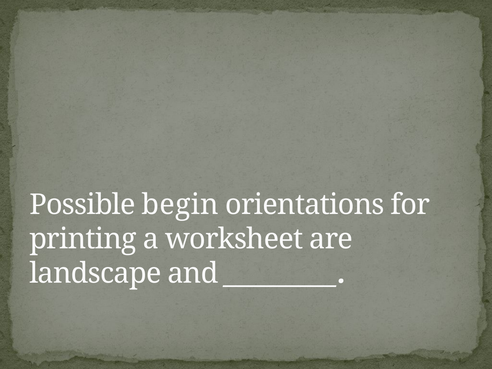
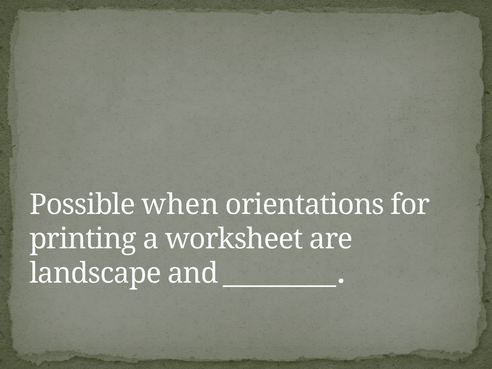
begin: begin -> when
